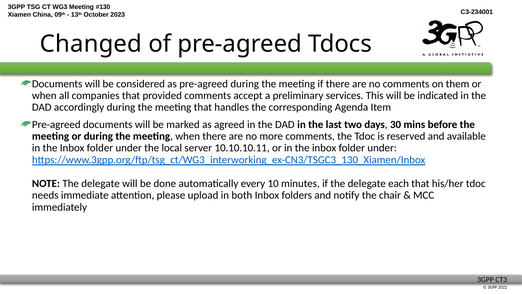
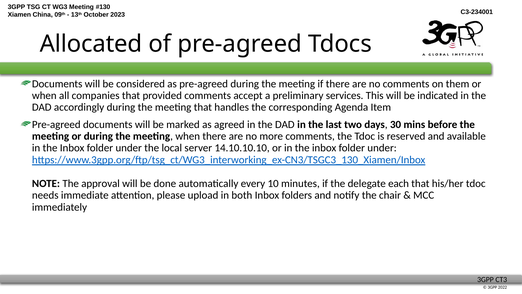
Changed: Changed -> Allocated
10.10.10.11: 10.10.10.11 -> 14.10.10.10
NOTE The delegate: delegate -> approval
